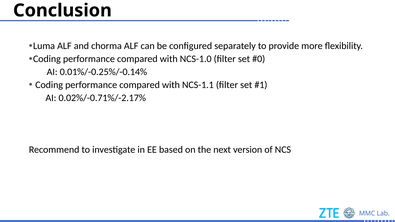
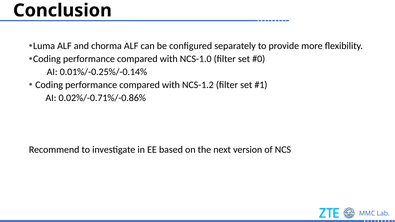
NCS-1.1: NCS-1.1 -> NCS-1.2
0.02%/-0.71%/-2.17%: 0.02%/-0.71%/-2.17% -> 0.02%/-0.71%/-0.86%
